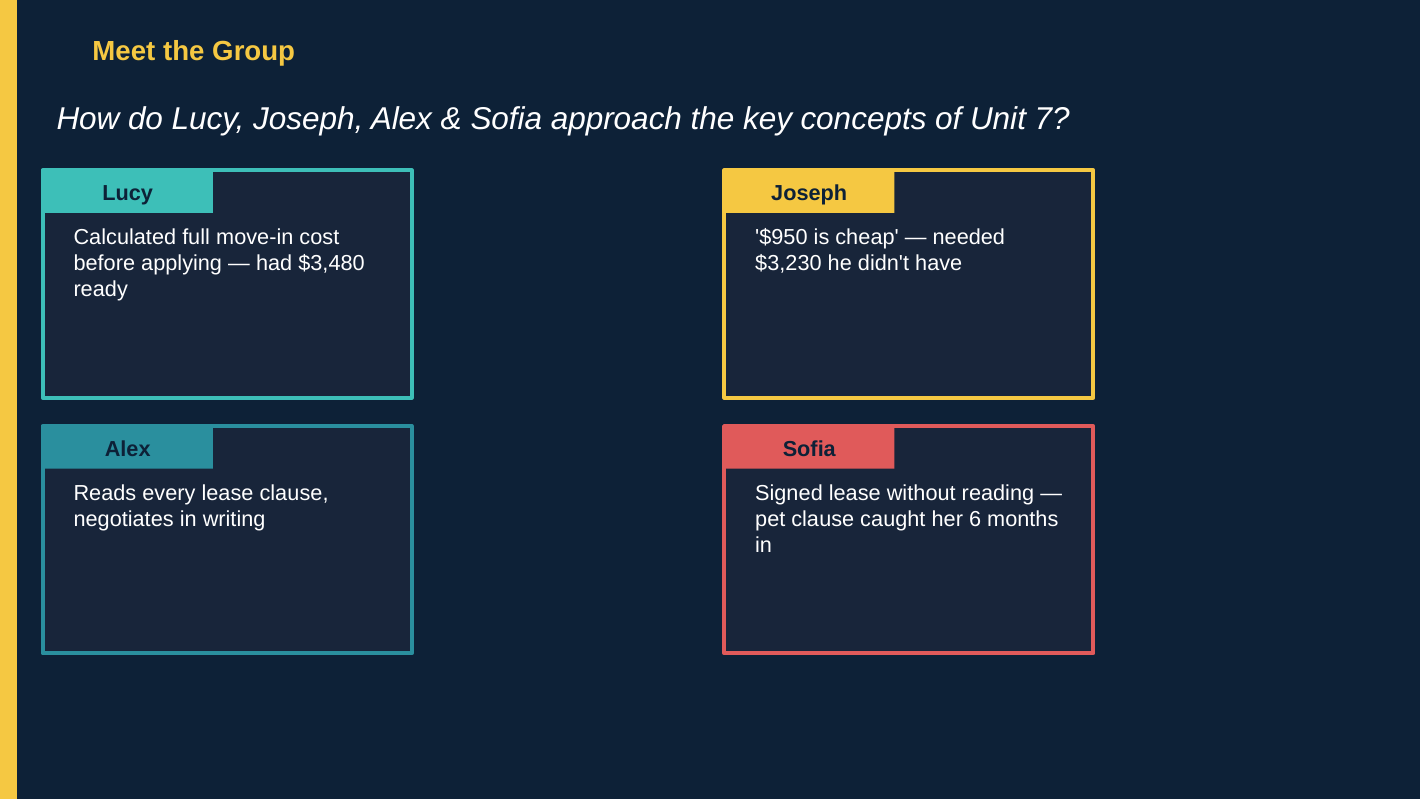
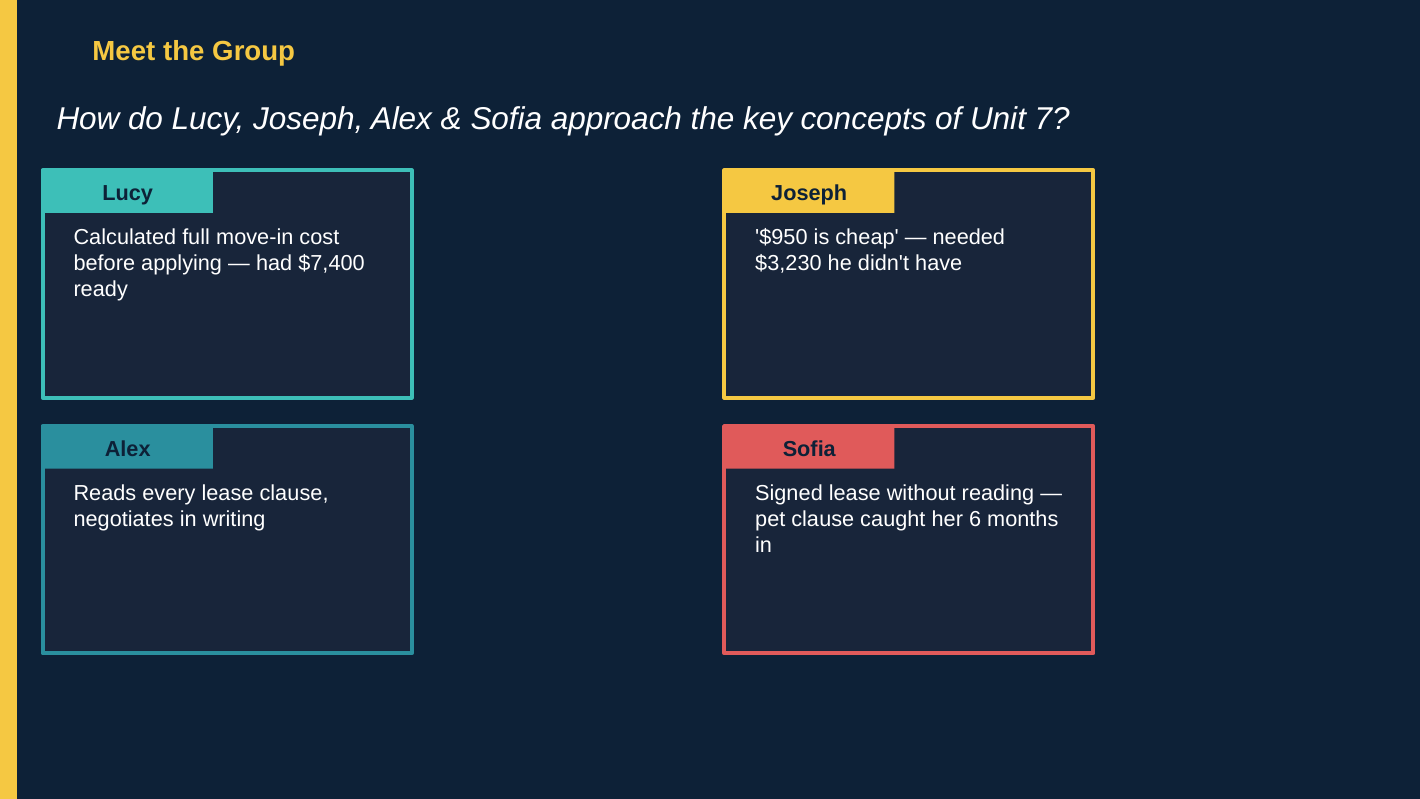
$3,480: $3,480 -> $7,400
